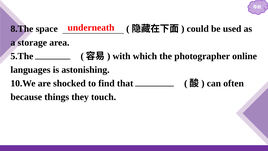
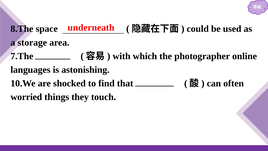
5.The: 5.The -> 7.The
because: because -> worried
